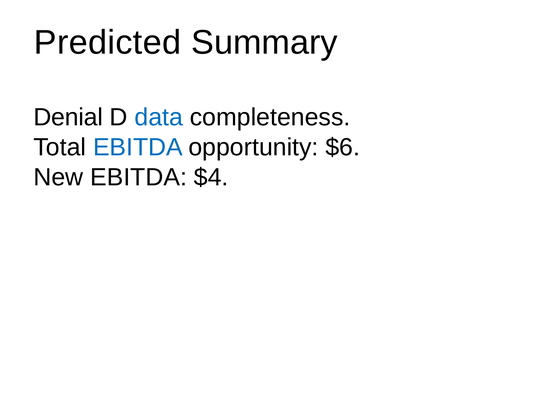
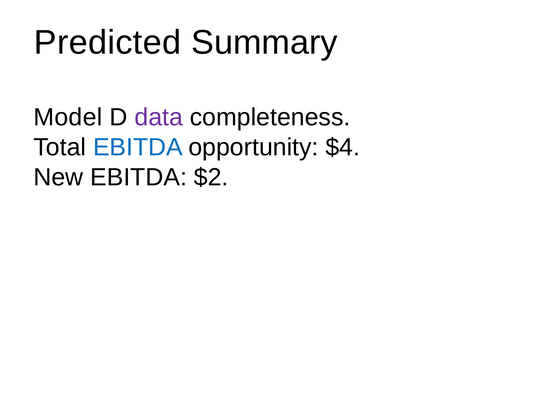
Denial: Denial -> Model
data colour: blue -> purple
$6: $6 -> $4
$4: $4 -> $2
